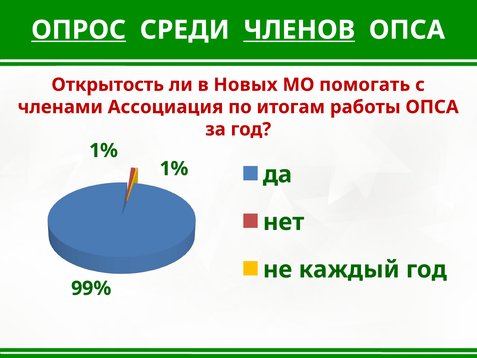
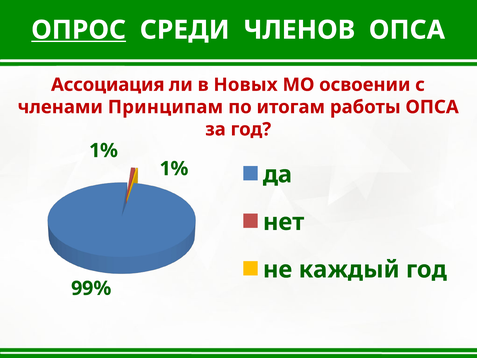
ЧЛЕНОВ underline: present -> none
Открытость: Открытость -> Ассоциация
помогать: помогать -> освоении
Ассоциация: Ассоциация -> Принципам
